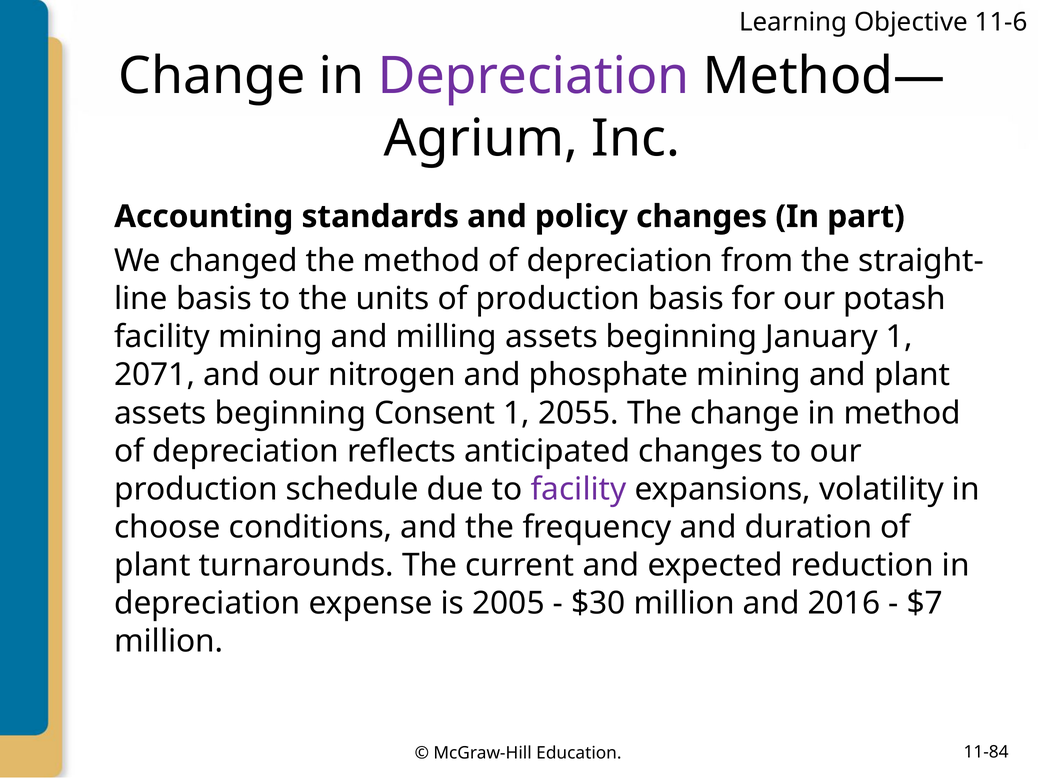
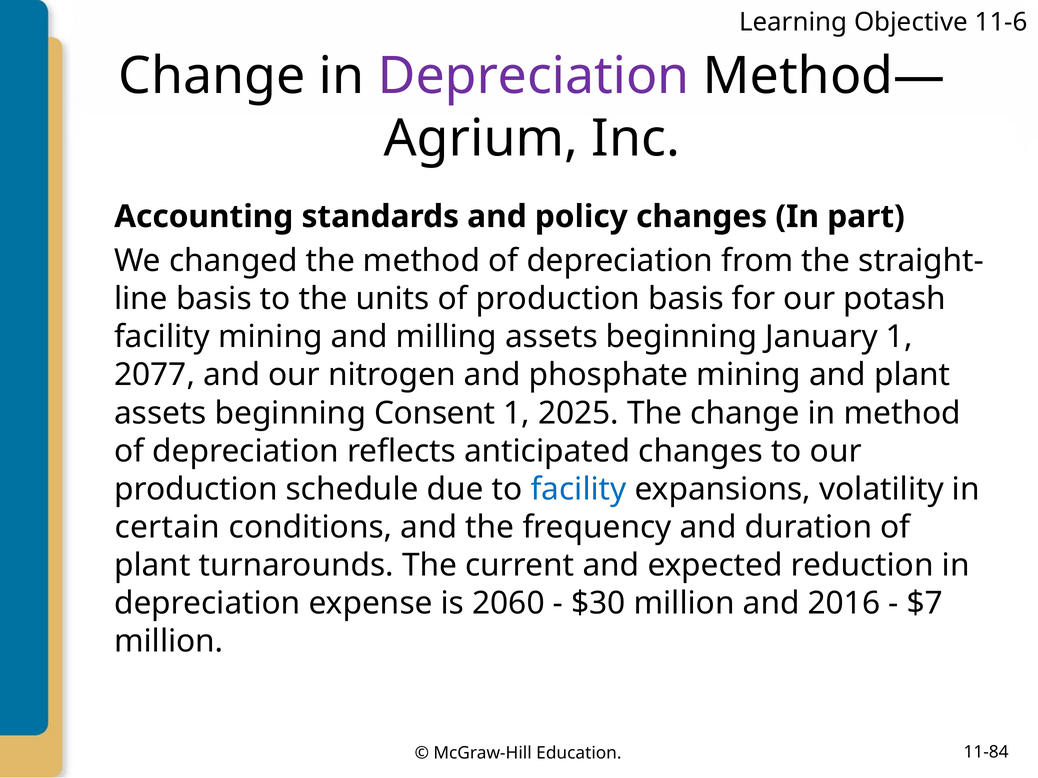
2071: 2071 -> 2077
2055: 2055 -> 2025
facility at (579, 489) colour: purple -> blue
choose: choose -> certain
2005: 2005 -> 2060
